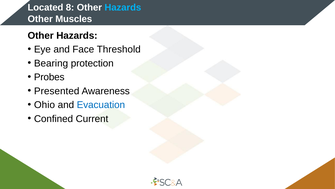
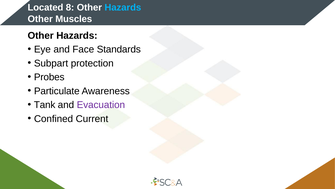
Threshold: Threshold -> Standards
Bearing: Bearing -> Subpart
Presented: Presented -> Particulate
Ohio: Ohio -> Tank
Evacuation colour: blue -> purple
